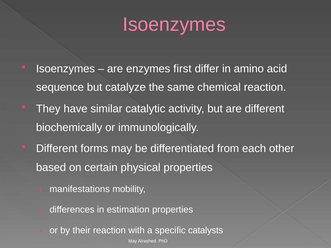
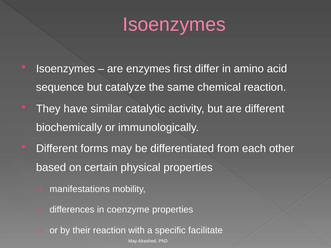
estimation: estimation -> coenzyme
catalysts: catalysts -> facilitate
